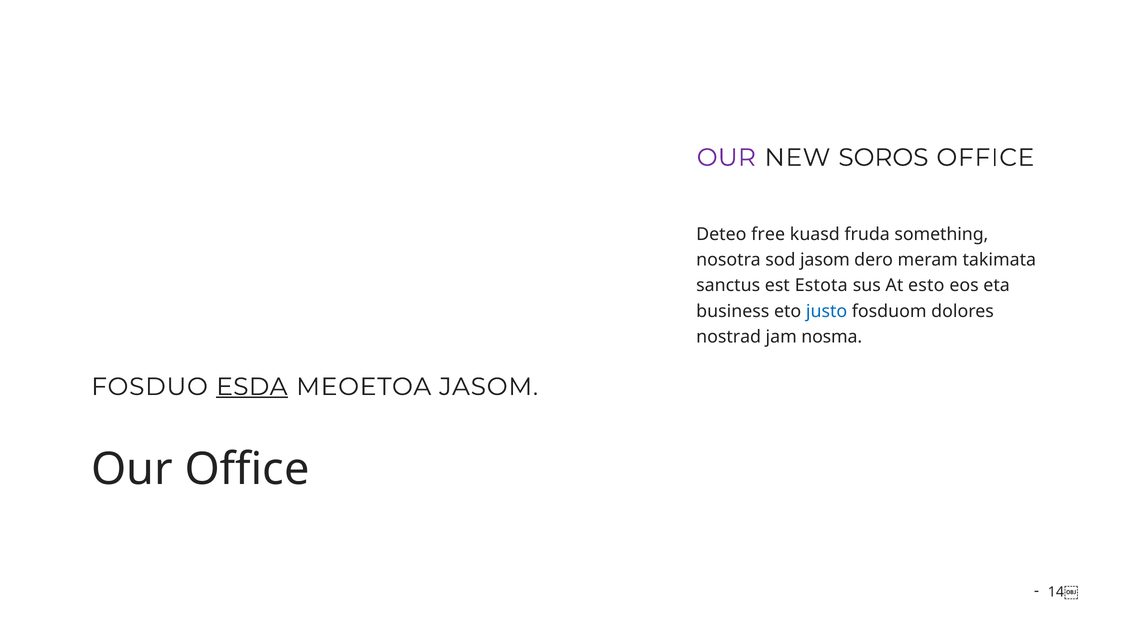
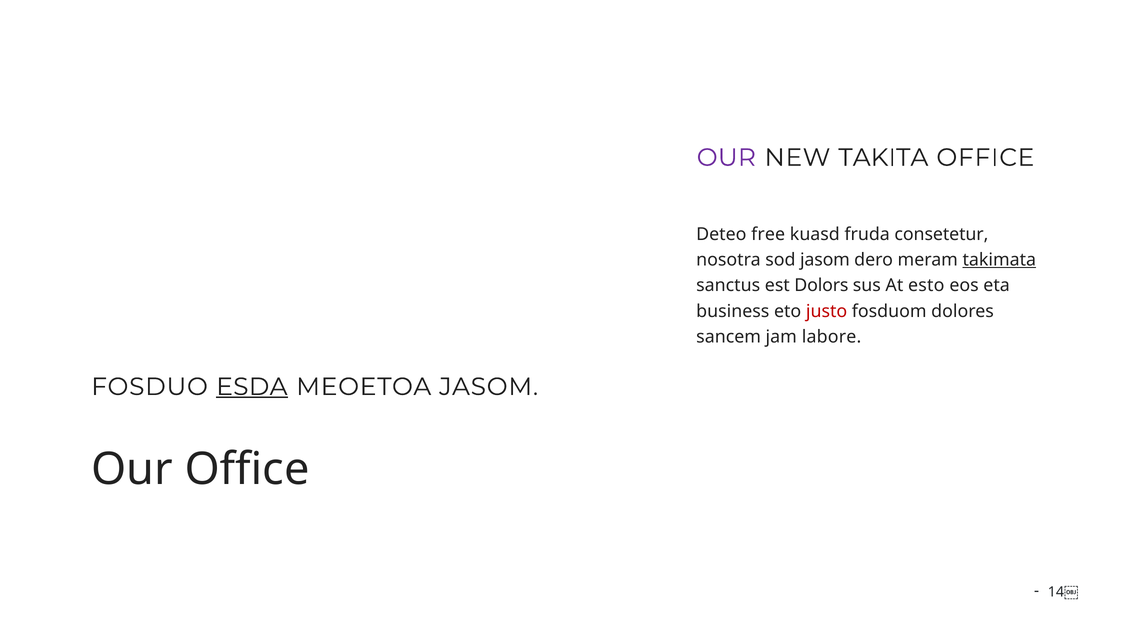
SOROS: SOROS -> TAKITA
something: something -> consetetur
takimata underline: none -> present
Estota: Estota -> Dolors
justo colour: blue -> red
nostrad: nostrad -> sancem
nosma: nosma -> labore
